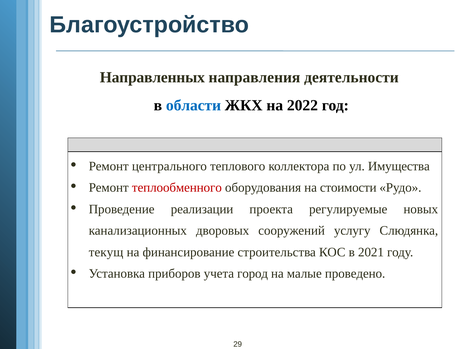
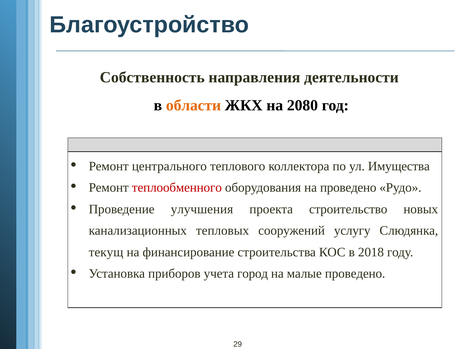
Направленных: Направленных -> Собственность
области colour: blue -> orange
2022: 2022 -> 2080
на стоимости: стоимости -> проведено
реализации: реализации -> улучшения
регулируемые: регулируемые -> строительство
дворовых: дворовых -> тепловых
2021: 2021 -> 2018
